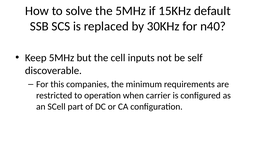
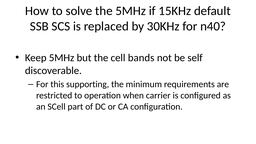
inputs: inputs -> bands
companies: companies -> supporting
